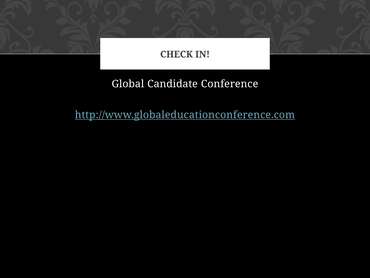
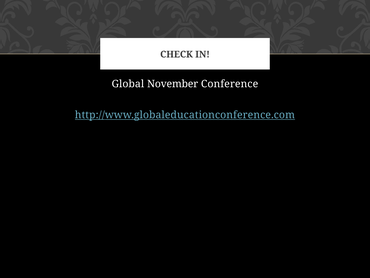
Candidate: Candidate -> November
